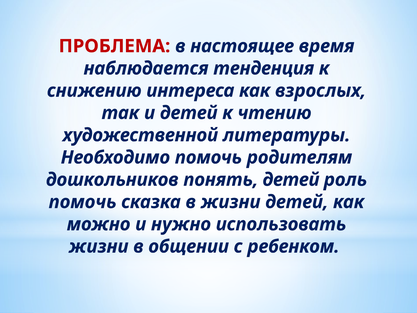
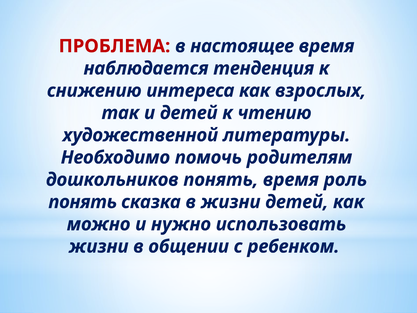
понять детей: детей -> время
помочь at (83, 202): помочь -> понять
